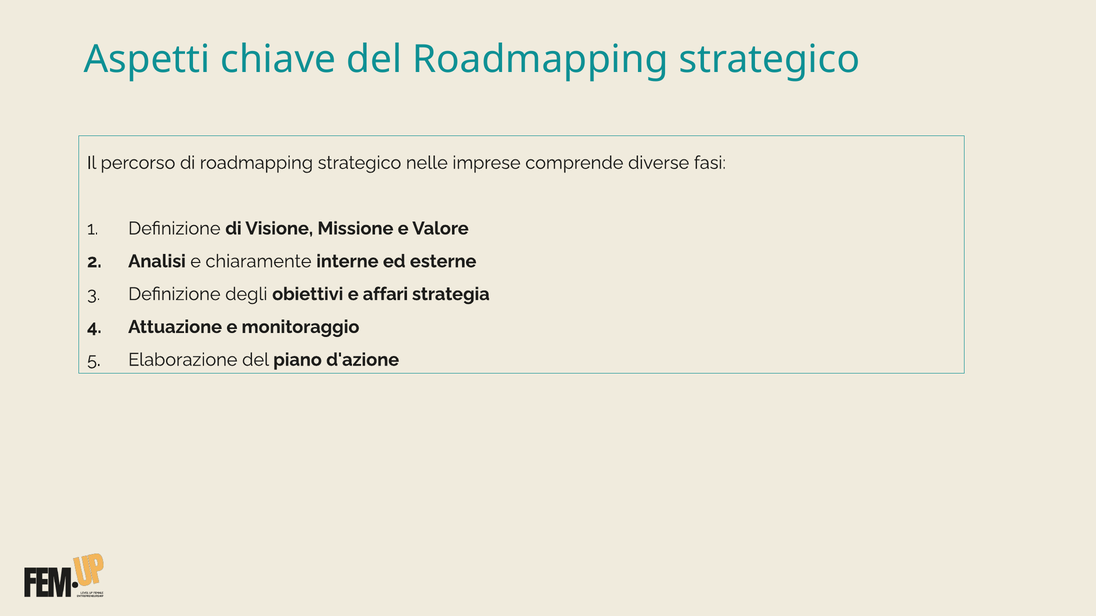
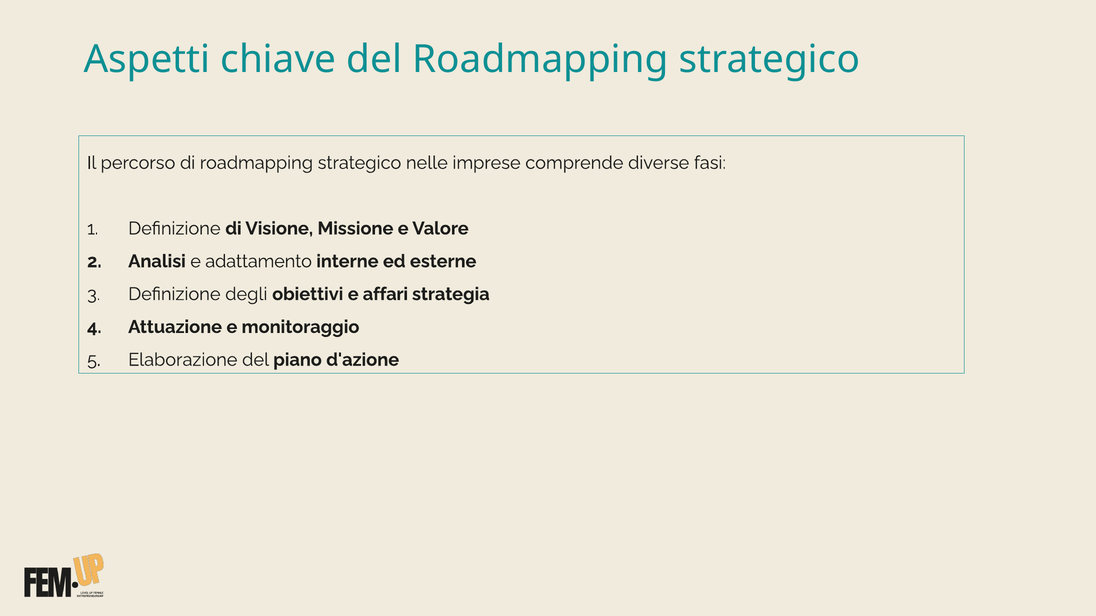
chiaramente: chiaramente -> adattamento
